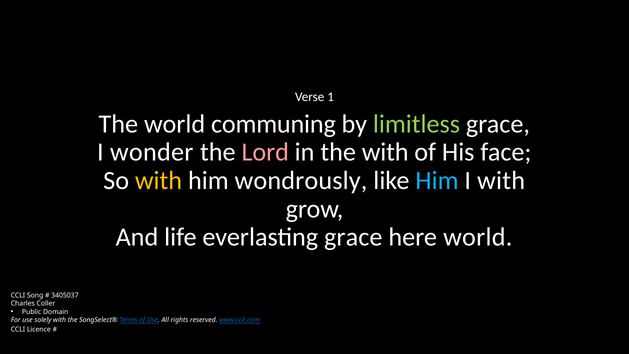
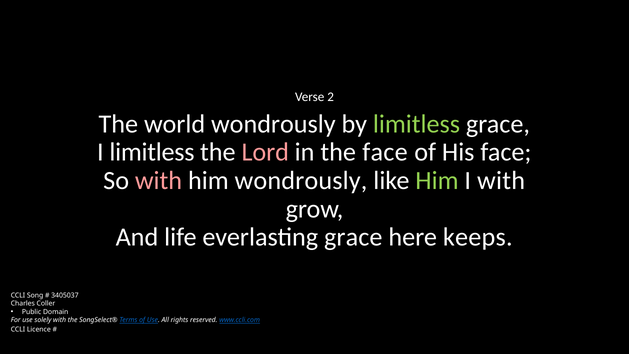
1: 1 -> 2
world communing: communing -> wondrously
I wonder: wonder -> limitless
the with: with -> face
with at (159, 180) colour: yellow -> pink
Him at (437, 180) colour: light blue -> light green
here world: world -> keeps
